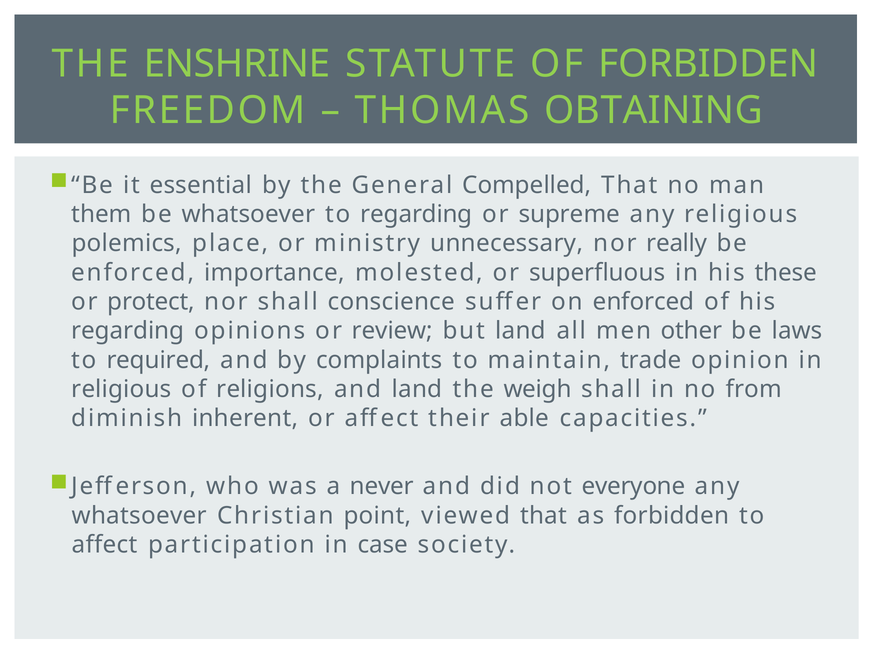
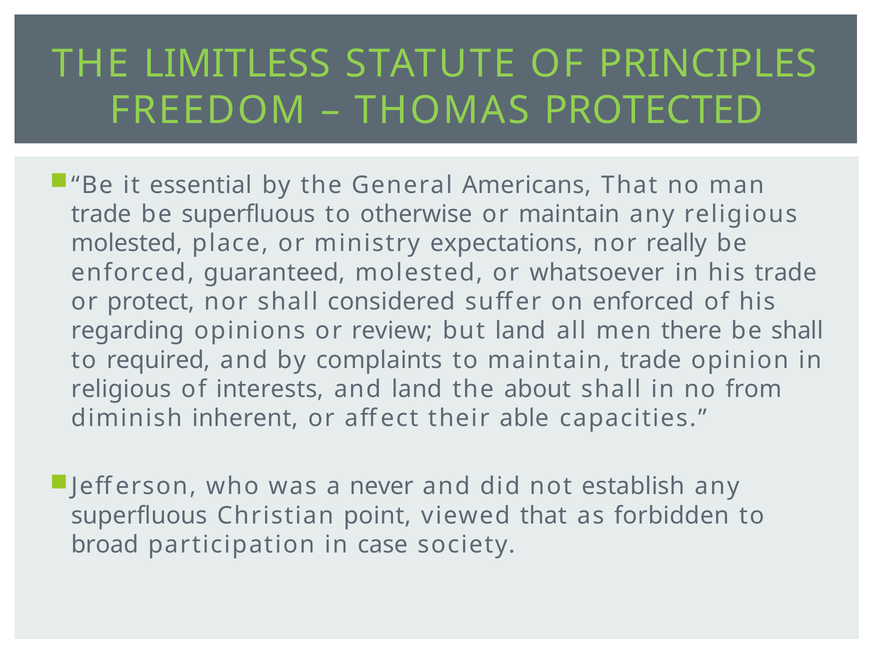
ENSHRINE: ENSHRINE -> LIMITLESS
OF FORBIDDEN: FORBIDDEN -> PRINCIPLES
OBTAINING: OBTAINING -> PROTECTED
Compelled: Compelled -> Americans
them at (101, 214): them -> trade
be whatsoever: whatsoever -> superfluous
to regarding: regarding -> otherwise
or supreme: supreme -> maintain
polemics at (127, 243): polemics -> molested
unnecessary: unnecessary -> expectations
importance: importance -> guaranteed
superfluous: superfluous -> whatsoever
his these: these -> trade
conscience: conscience -> considered
other: other -> there
be laws: laws -> shall
religions: religions -> interests
weigh: weigh -> about
everyone: everyone -> establish
whatsoever at (139, 515): whatsoever -> superfluous
affect at (105, 544): affect -> broad
